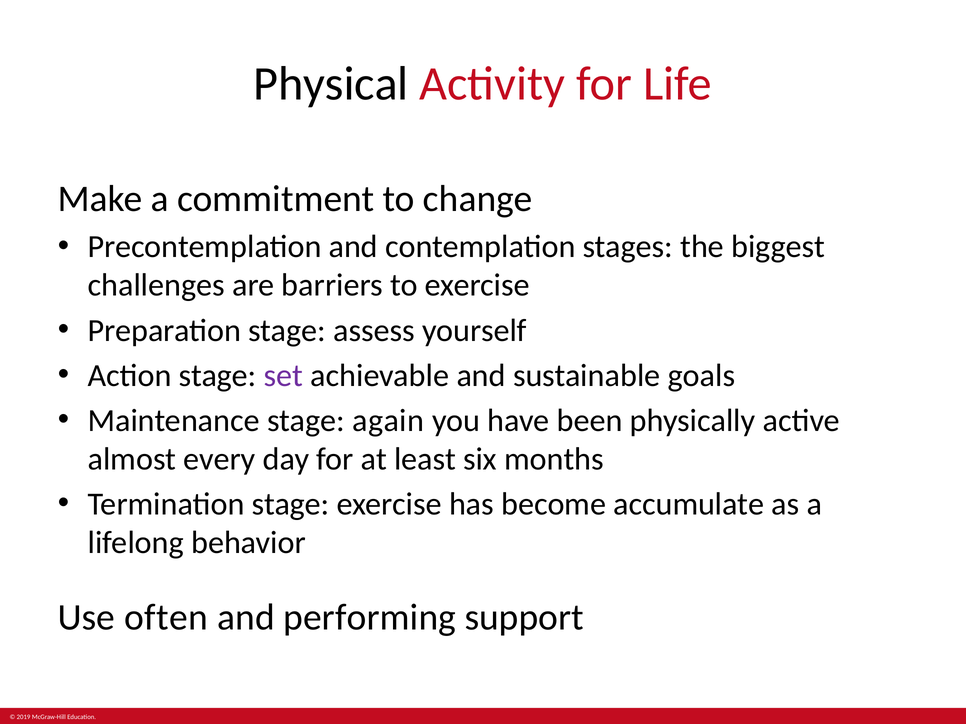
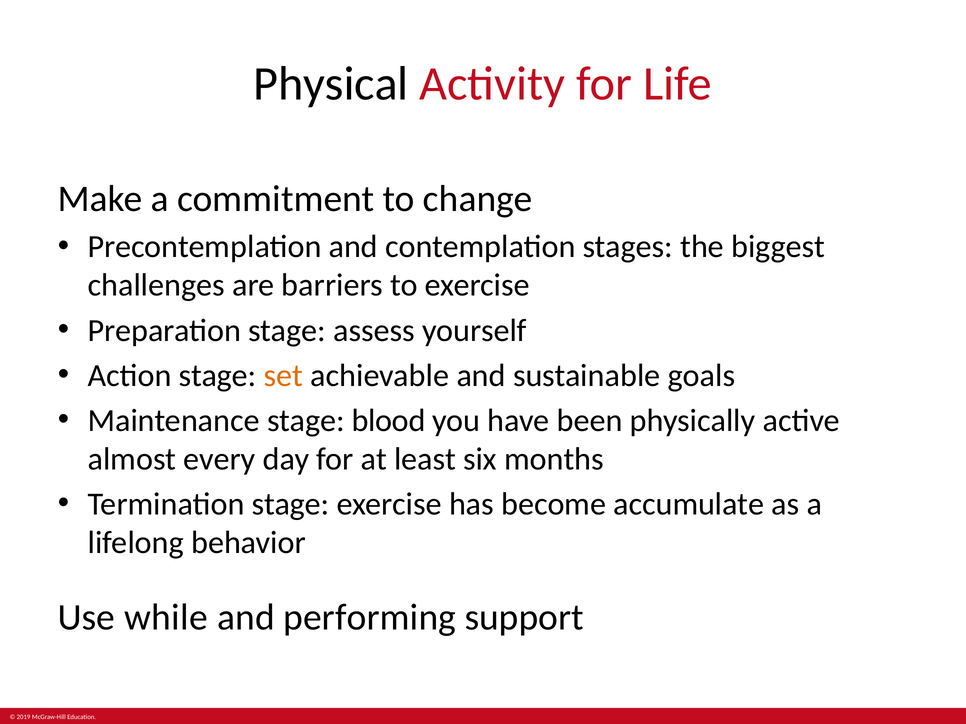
set colour: purple -> orange
again: again -> blood
often: often -> while
